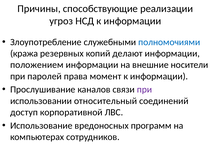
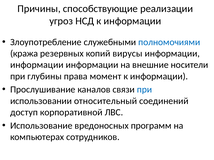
делают: делают -> вирусы
положением at (37, 65): положением -> информации
паролей: паролей -> глубины
при at (144, 90) colour: purple -> blue
